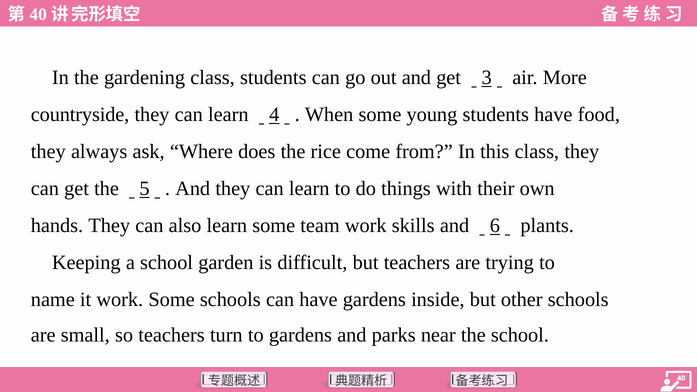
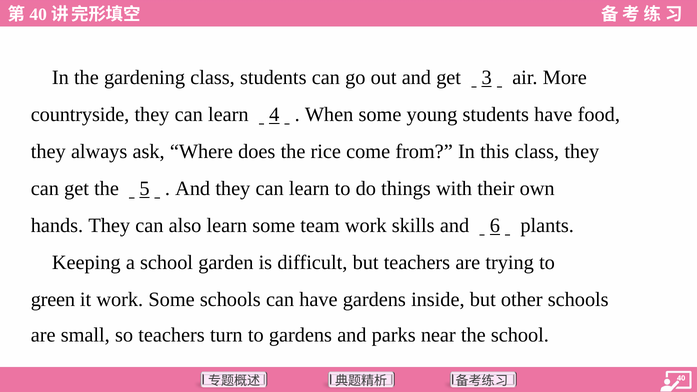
name: name -> green
